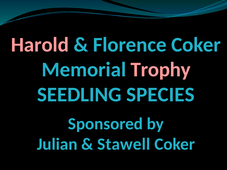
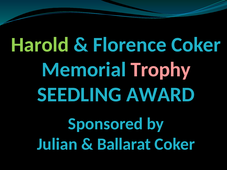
Harold colour: pink -> light green
SPECIES: SPECIES -> AWARD
Stawell: Stawell -> Ballarat
